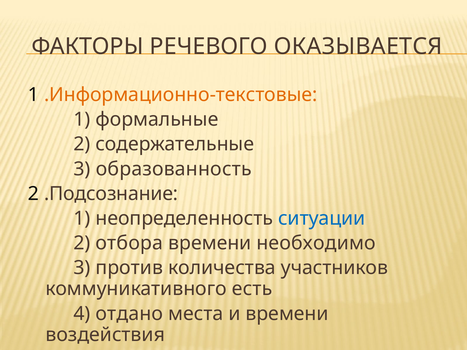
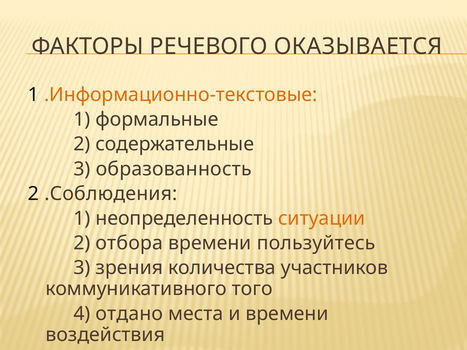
.Подсознание: .Подсознание -> .Соблюдения
ситуации colour: blue -> orange
необходимо: необходимо -> пользуйтесь
против: против -> зрения
есть: есть -> того
